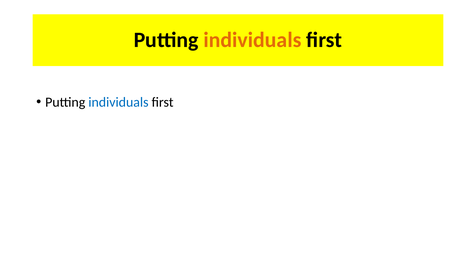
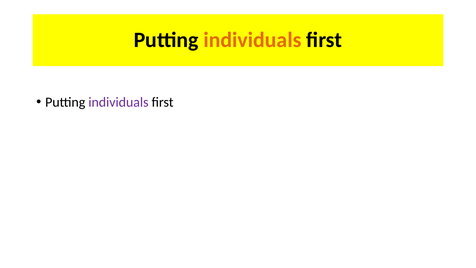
individuals at (118, 102) colour: blue -> purple
